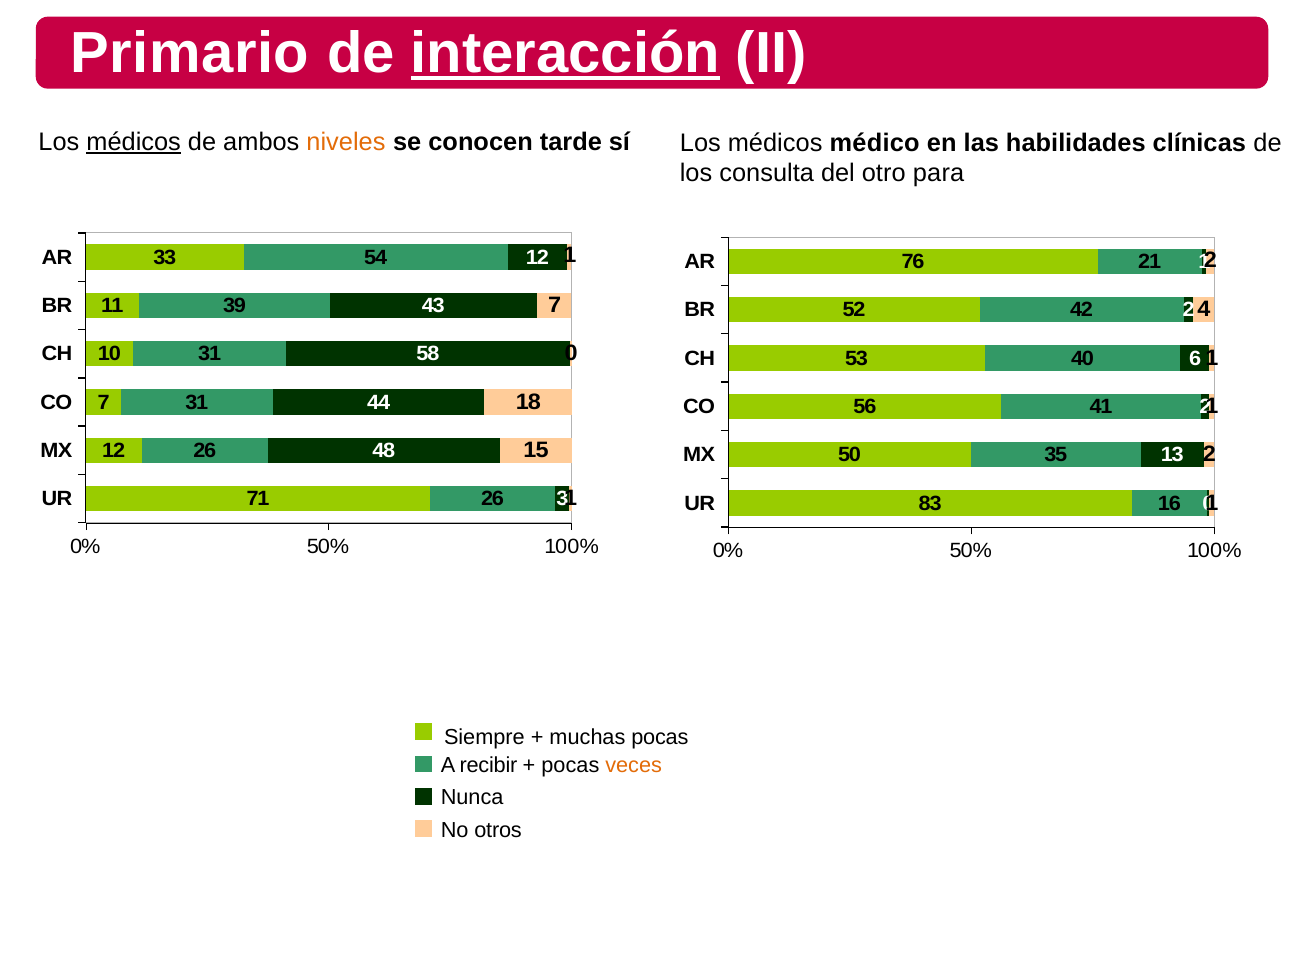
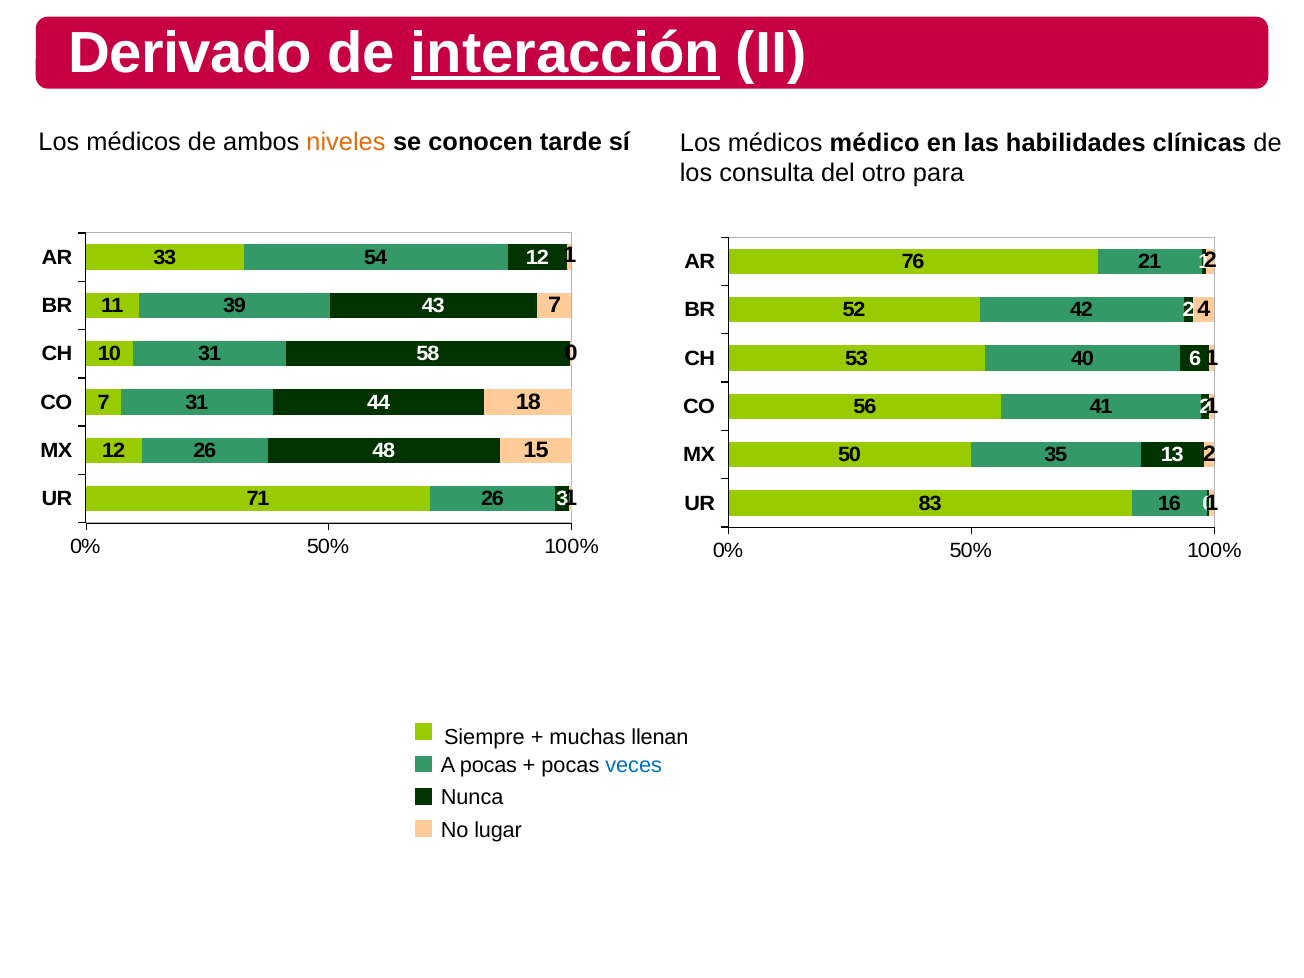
Primario: Primario -> Derivado
médicos at (134, 142) underline: present -> none
muchas pocas: pocas -> llenan
A recibir: recibir -> pocas
veces colour: orange -> blue
otros: otros -> lugar
